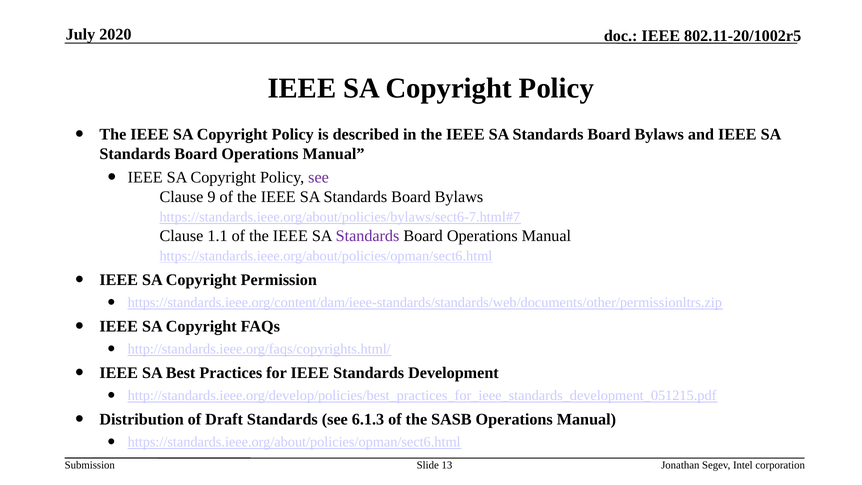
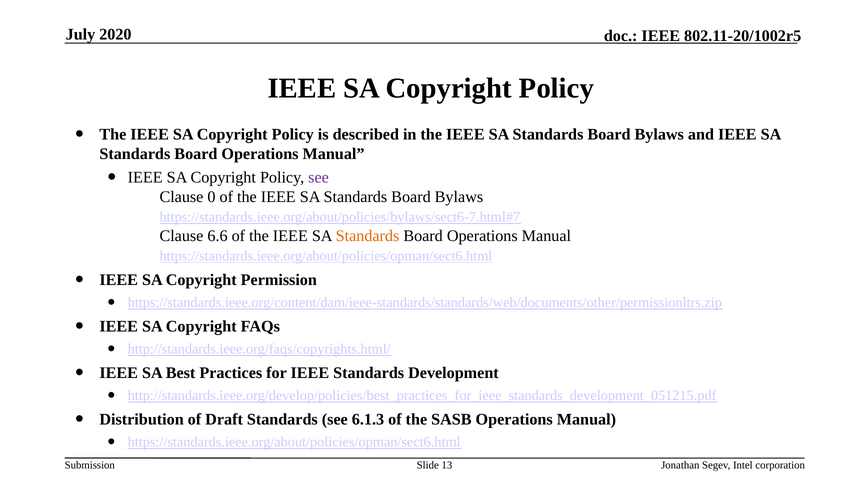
9: 9 -> 0
1.1: 1.1 -> 6.6
Standards at (368, 236) colour: purple -> orange
